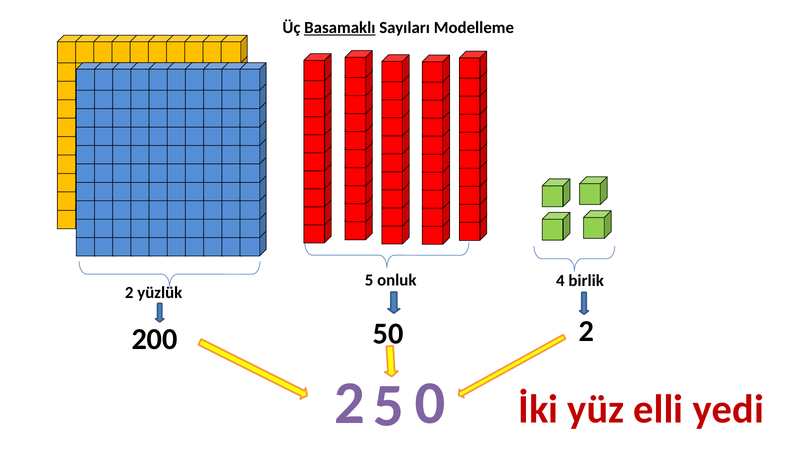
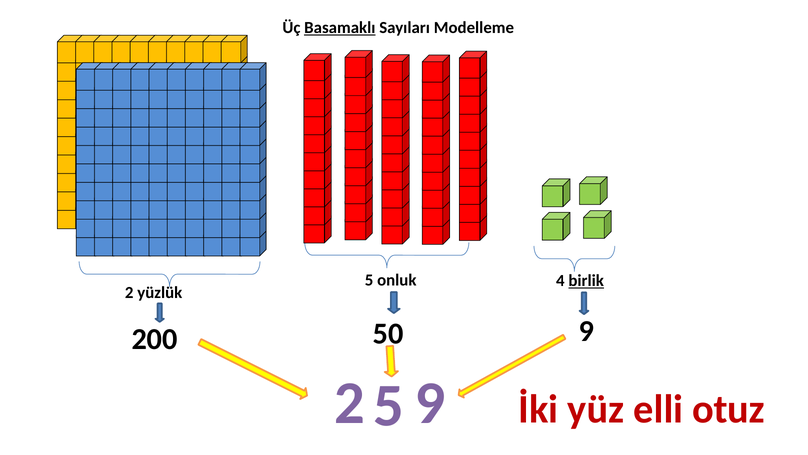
birlik underline: none -> present
50 2: 2 -> 9
5 0: 0 -> 9
yedi: yedi -> otuz
